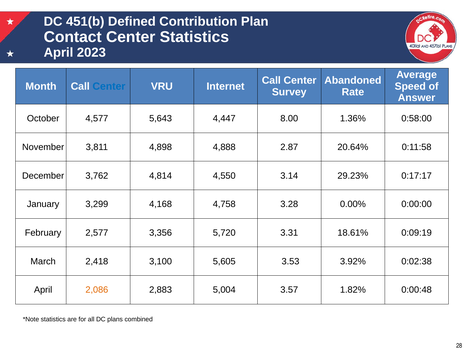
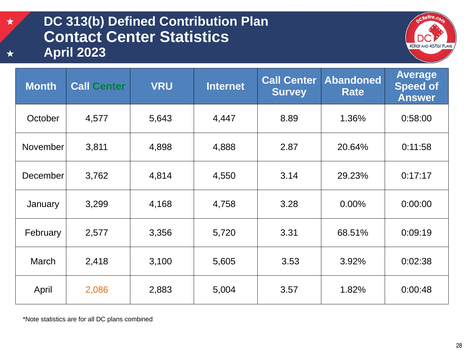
451(b: 451(b -> 313(b
Center at (109, 86) colour: blue -> green
8.00: 8.00 -> 8.89
18.61%: 18.61% -> 68.51%
